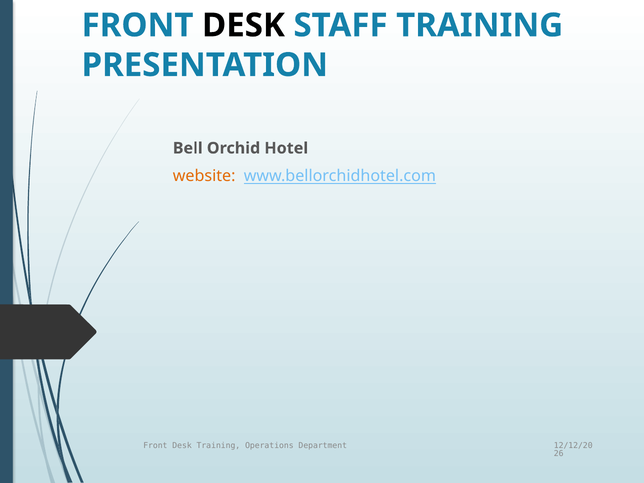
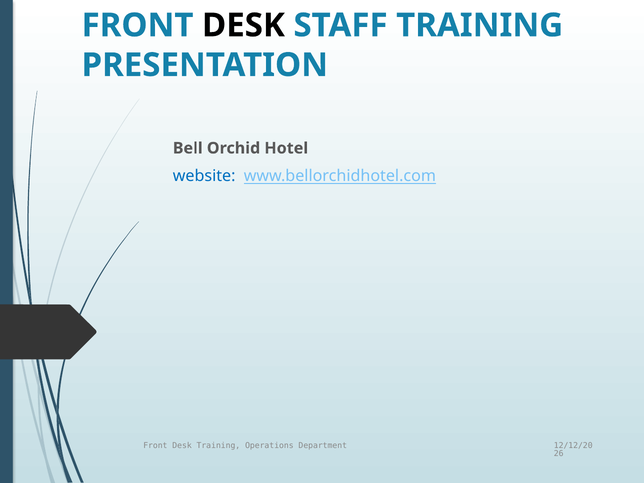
website colour: orange -> blue
